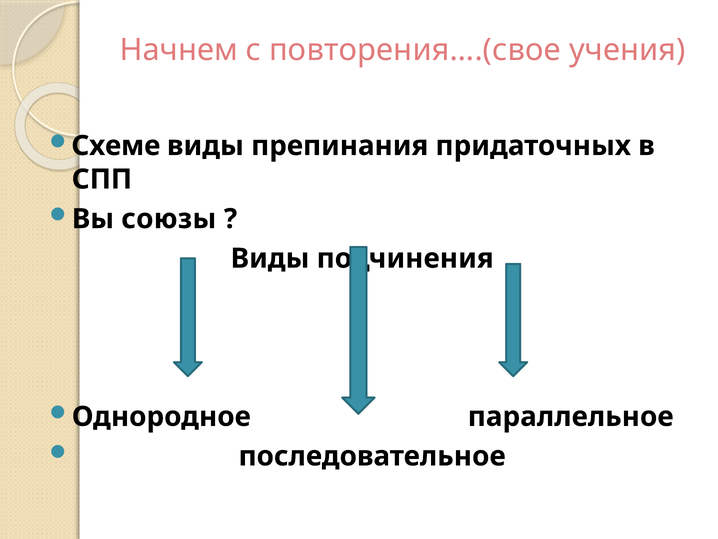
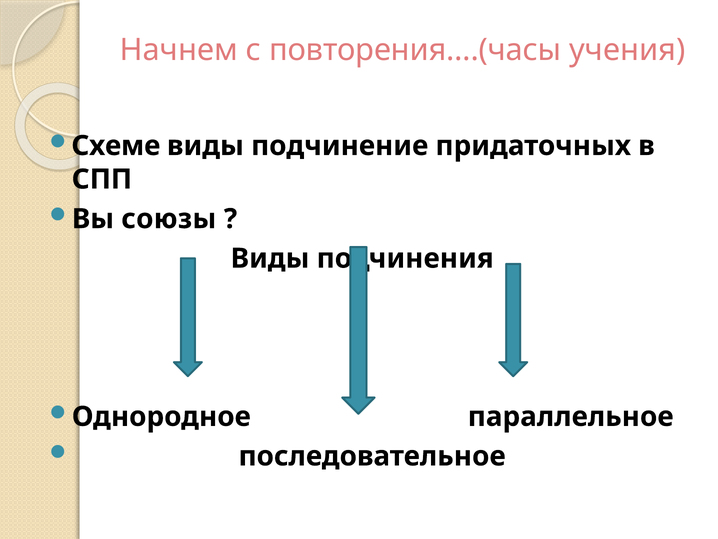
повторения….(свое: повторения….(свое -> повторения….(часы
препинания: препинания -> подчинение
